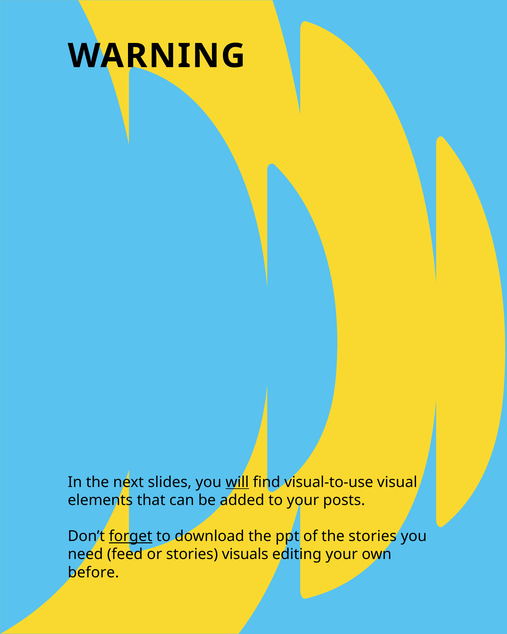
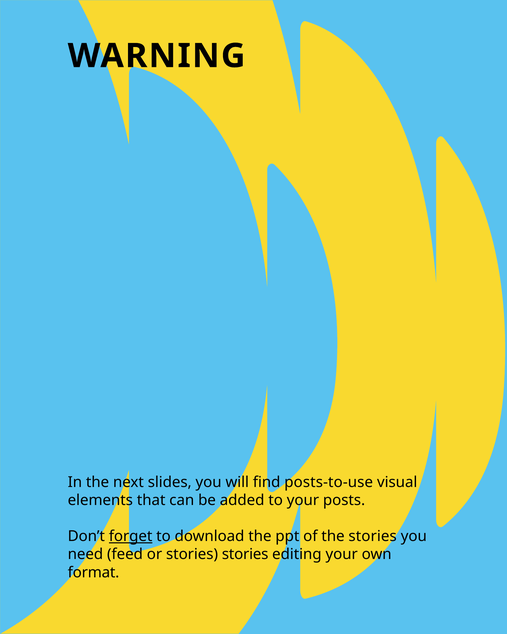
will underline: present -> none
visual-to-use: visual-to-use -> posts-to-use
stories visuals: visuals -> stories
before: before -> format
